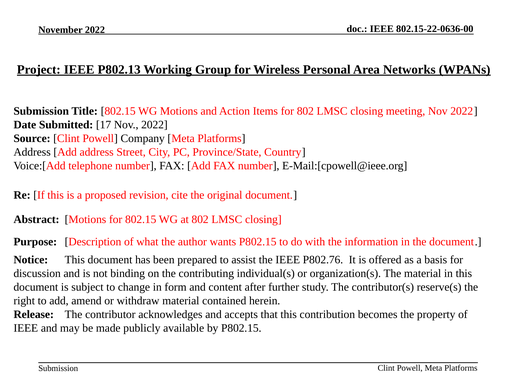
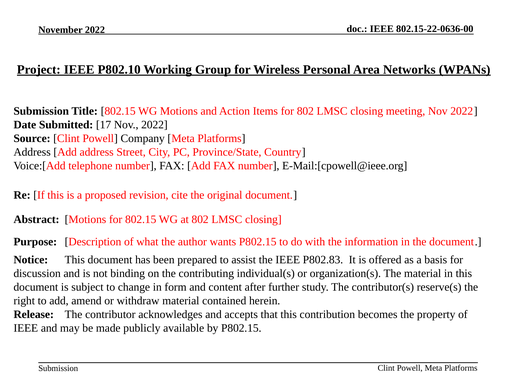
P802.13: P802.13 -> P802.10
P802.76: P802.76 -> P802.83
